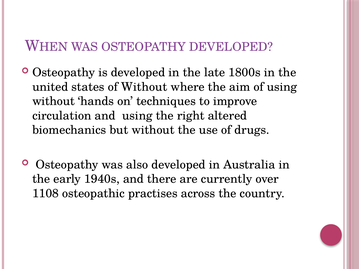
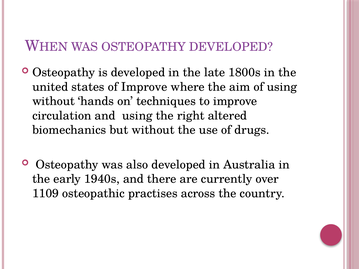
of Without: Without -> Improve
1108: 1108 -> 1109
